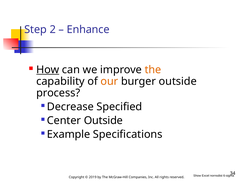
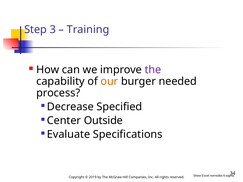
2: 2 -> 3
Enhance: Enhance -> Training
How underline: present -> none
the at (153, 70) colour: orange -> purple
burger outside: outside -> needed
Example: Example -> Evaluate
